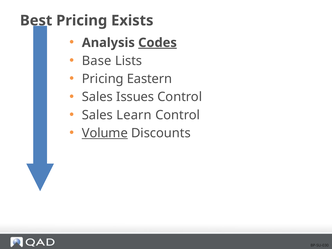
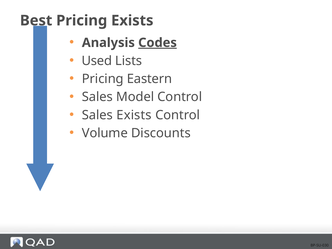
Base: Base -> Used
Issues: Issues -> Model
Sales Learn: Learn -> Exists
Volume underline: present -> none
